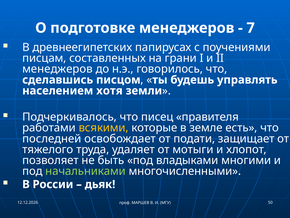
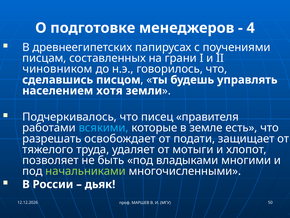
7: 7 -> 4
менеджеров at (57, 69): менеджеров -> чиновником
всякими colour: yellow -> light blue
последней: последней -> разрешать
